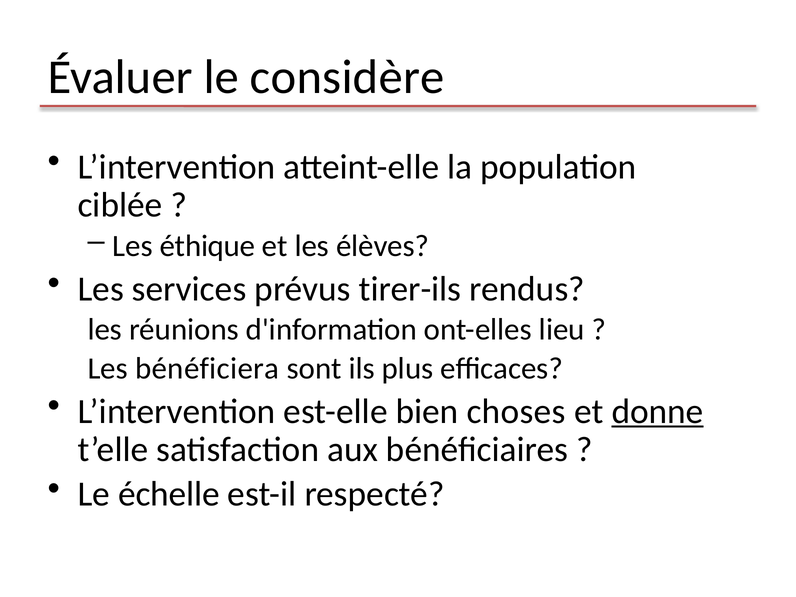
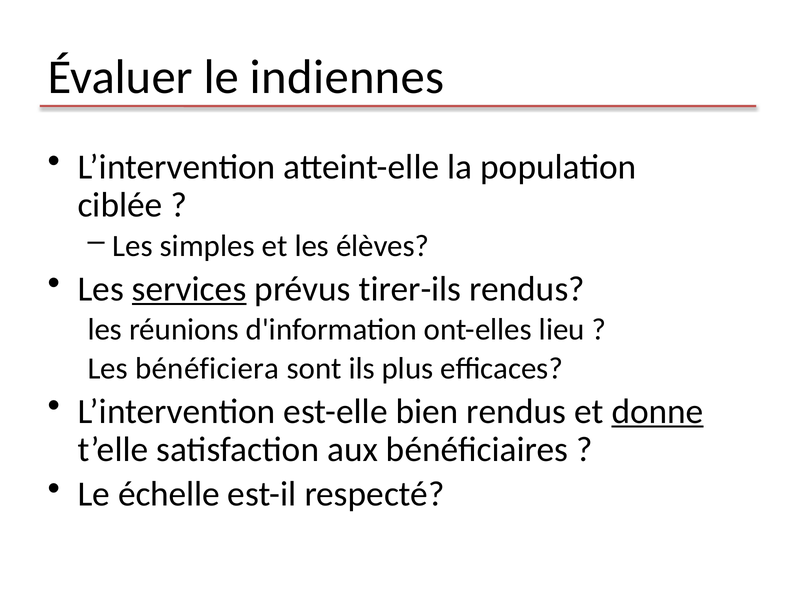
considère: considère -> indiennes
éthique: éthique -> simples
services underline: none -> present
bien choses: choses -> rendus
